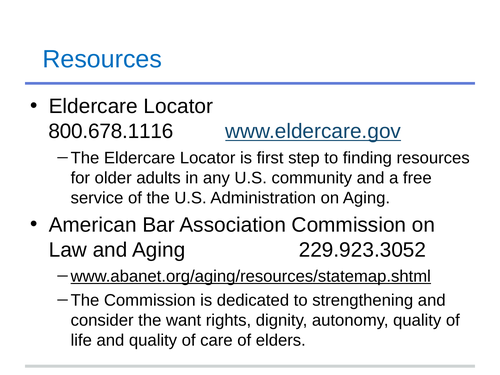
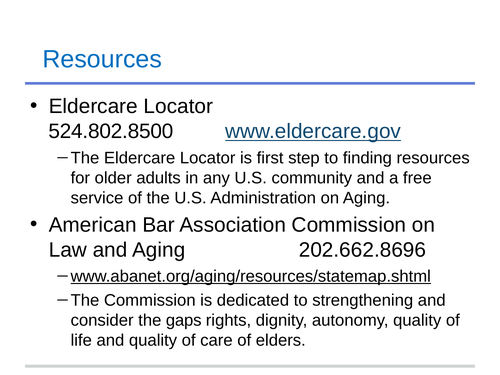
800.678.1116: 800.678.1116 -> 524.802.8500
229.923.3052: 229.923.3052 -> 202.662.8696
want: want -> gaps
